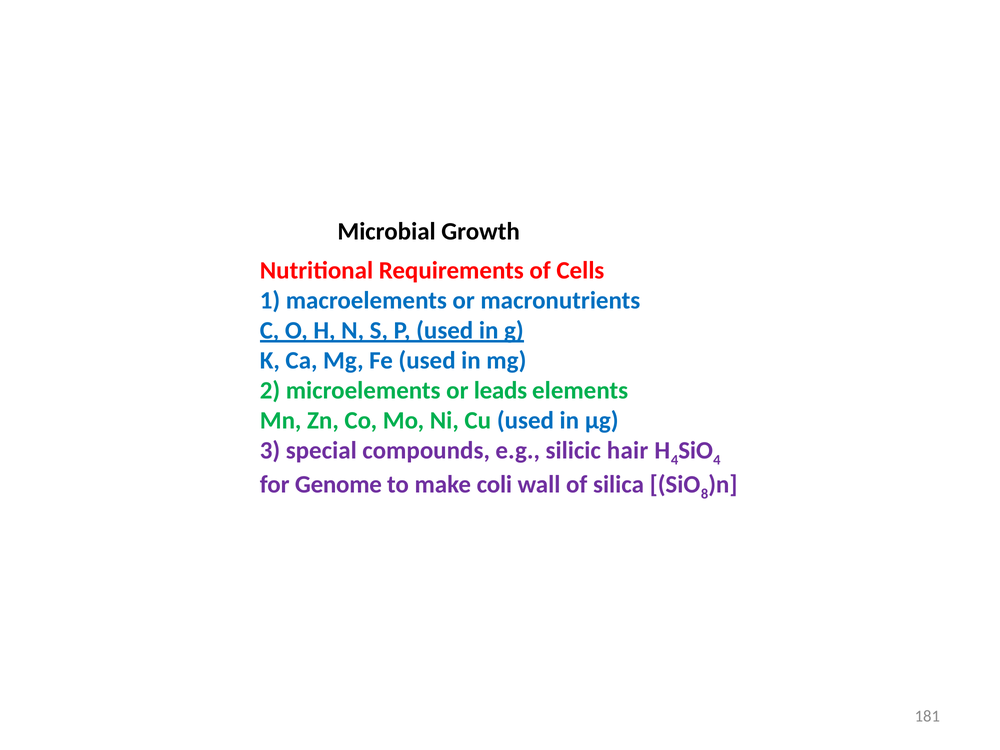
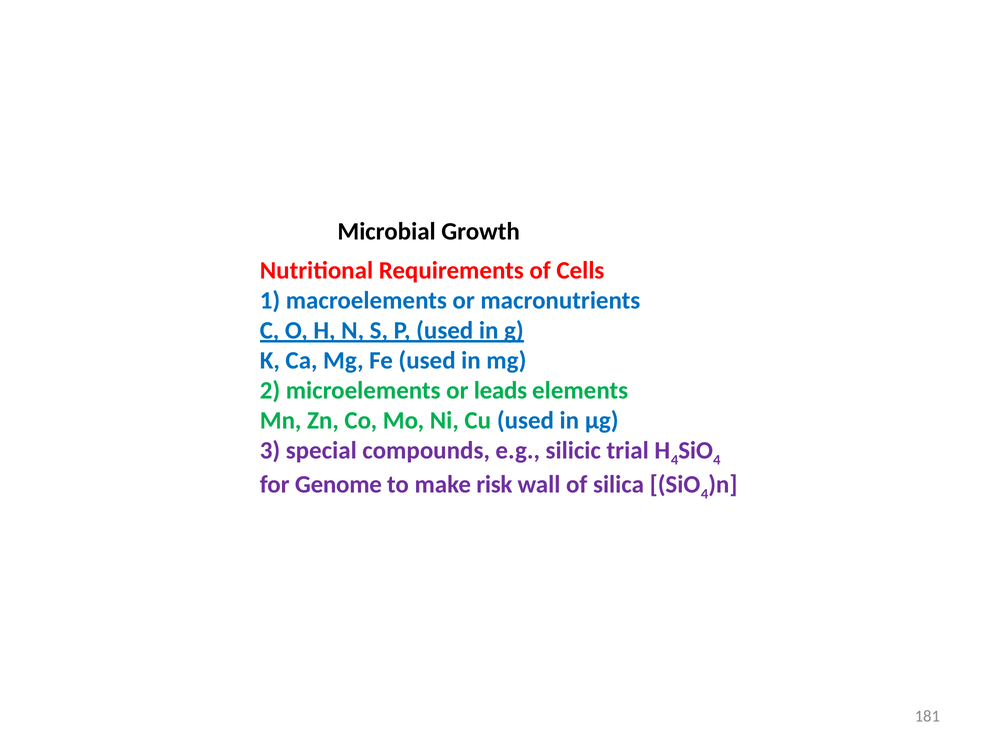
hair: hair -> trial
coli: coli -> risk
8 at (705, 494): 8 -> 4
